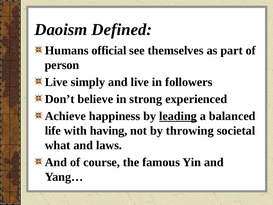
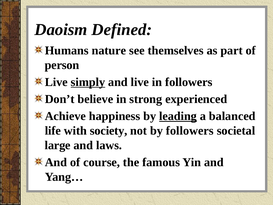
official: official -> nature
simply underline: none -> present
having: having -> society
by throwing: throwing -> followers
what: what -> large
